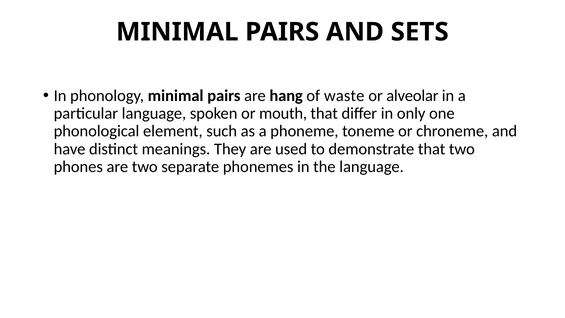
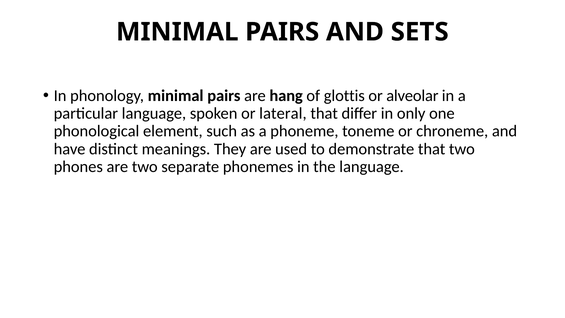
waste: waste -> glottis
mouth: mouth -> lateral
